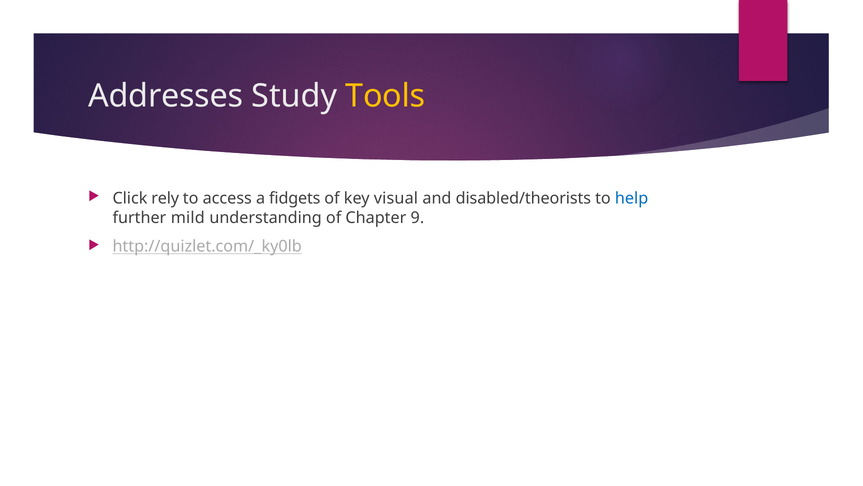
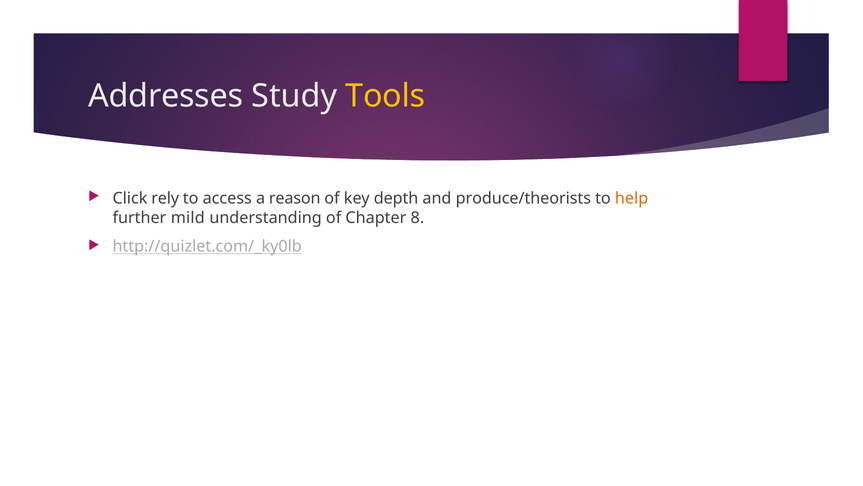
fidgets: fidgets -> reason
visual: visual -> depth
disabled/theorists: disabled/theorists -> produce/theorists
help colour: blue -> orange
9: 9 -> 8
